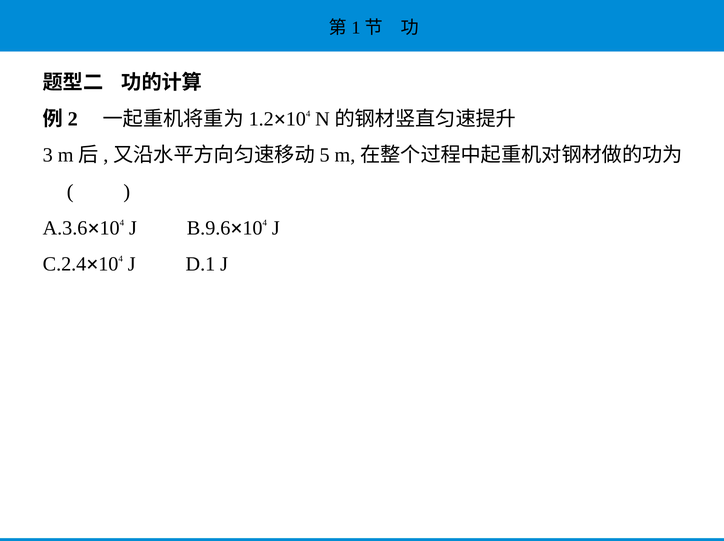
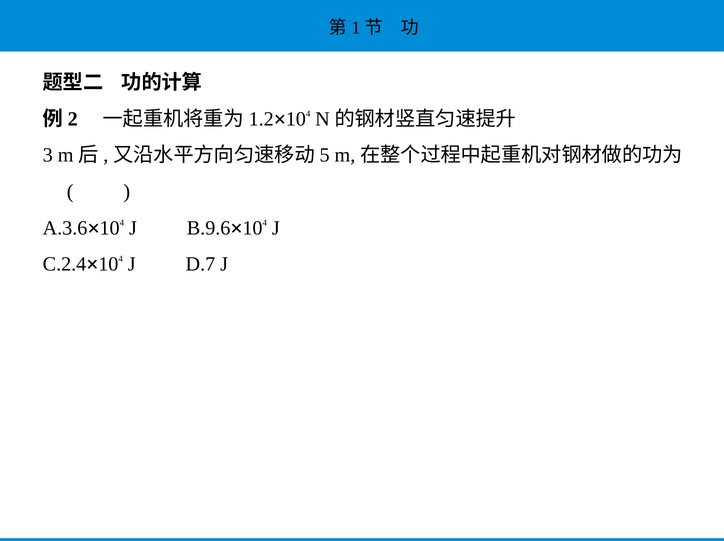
D.1: D.1 -> D.7
